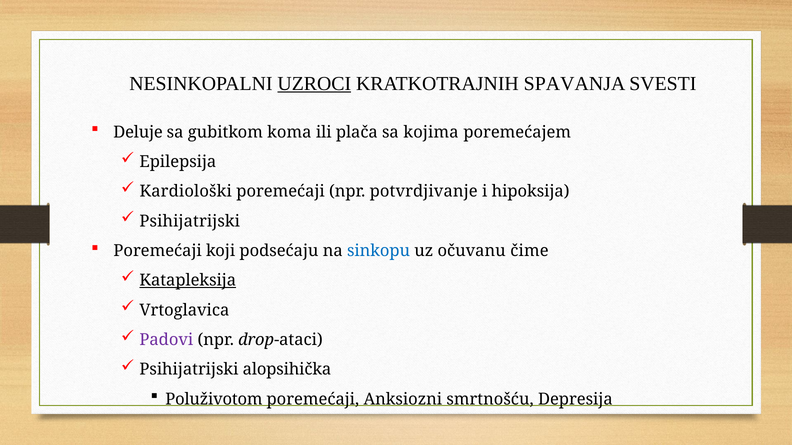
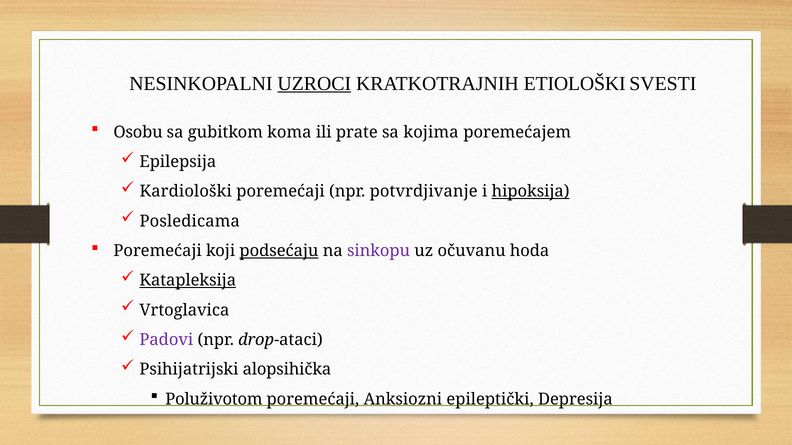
SPAVANJA: SPAVANJA -> ETIOLOŠKI
Deluje: Deluje -> Osobu
plača: plača -> prate
hipoksija underline: none -> present
Psihijatrijski at (190, 221): Psihijatrijski -> Posledicama
podsećaju underline: none -> present
sinkopu colour: blue -> purple
čime: čime -> hoda
smrtnošću: smrtnošću -> epileptički
